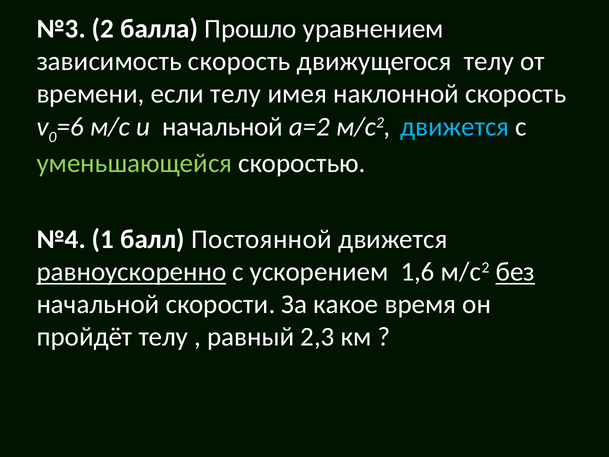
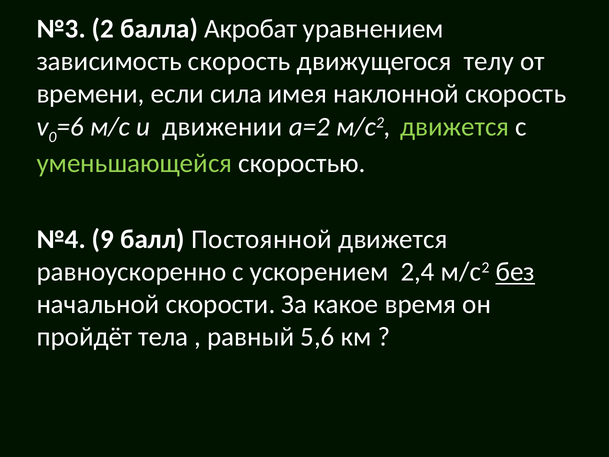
Прошло: Прошло -> Акробат
если телу: телу -> сила
и начальной: начальной -> движении
движется at (455, 127) colour: light blue -> light green
1: 1 -> 9
равноускоренно underline: present -> none
1,6: 1,6 -> 2,4
пройдёт телу: телу -> тела
2,3: 2,3 -> 5,6
